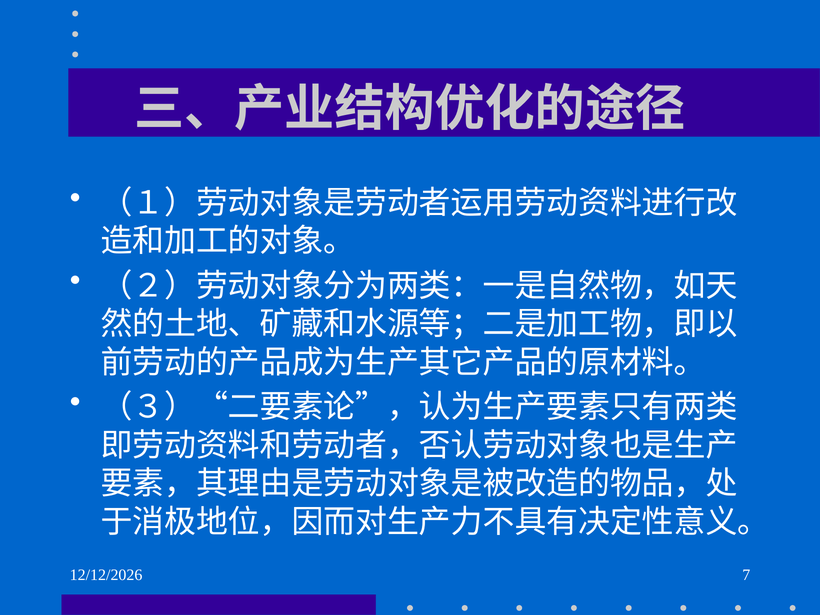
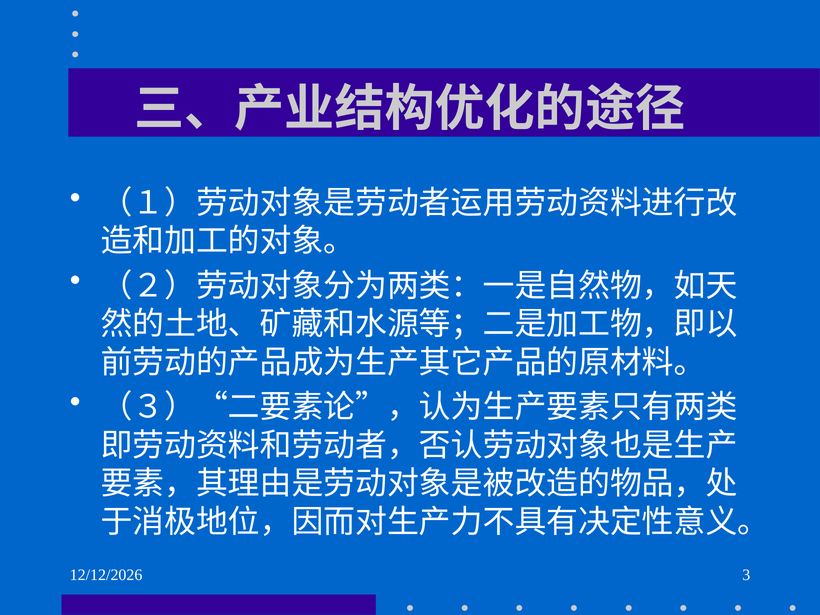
7: 7 -> 3
